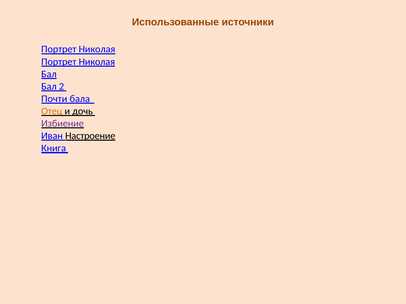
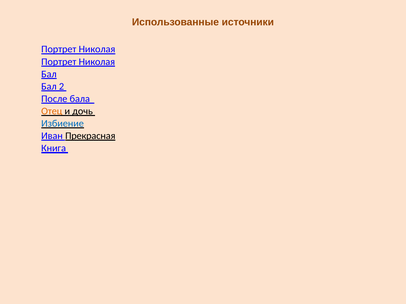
Почти: Почти -> После
Избиение colour: purple -> blue
Настроение: Настроение -> Прекрасная
